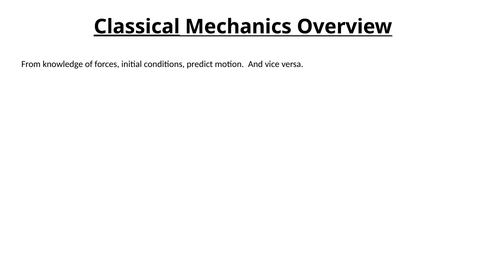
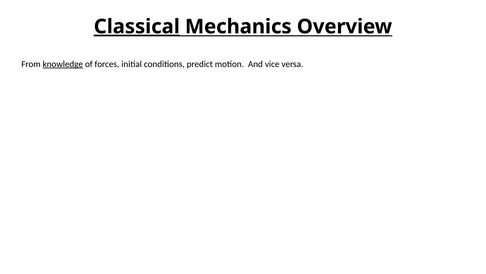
knowledge underline: none -> present
